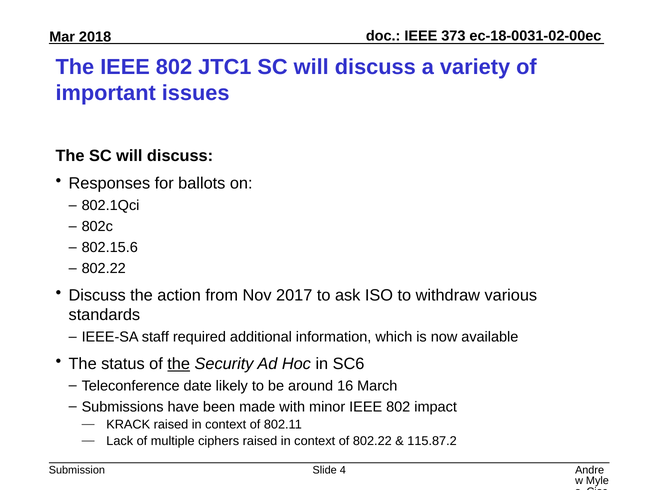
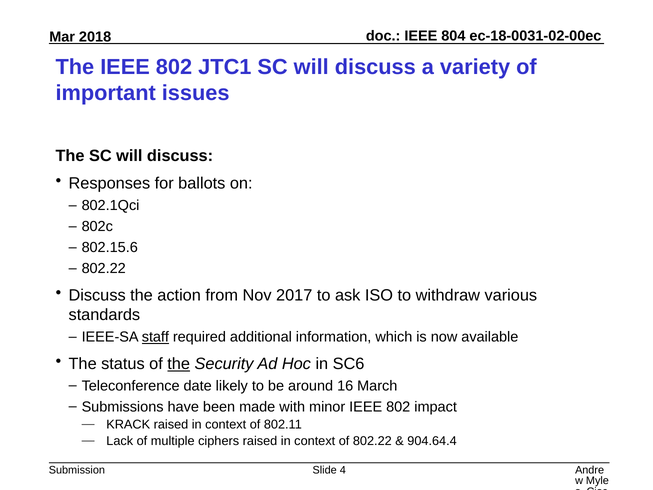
373: 373 -> 804
staff underline: none -> present
115.87.2: 115.87.2 -> 904.64.4
